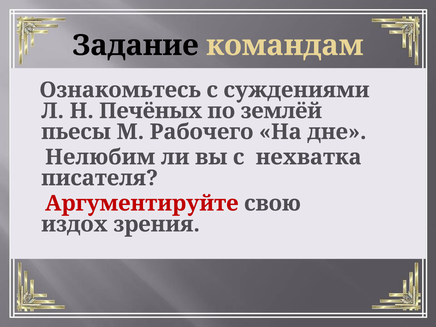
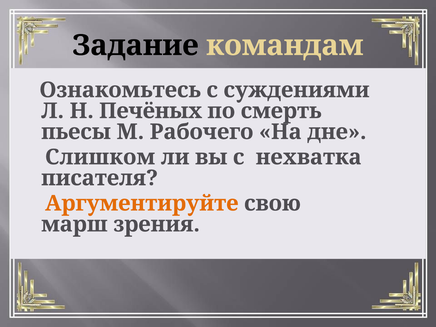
землёй: землёй -> смерть
Нелюбим: Нелюбим -> Слишком
Аргументируйте colour: red -> orange
издох: издох -> марш
